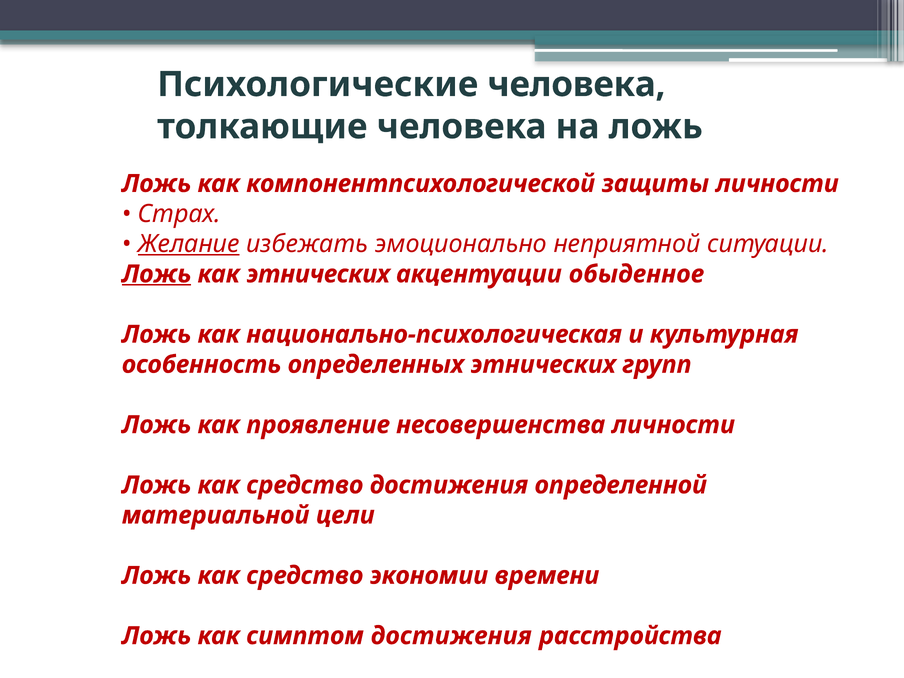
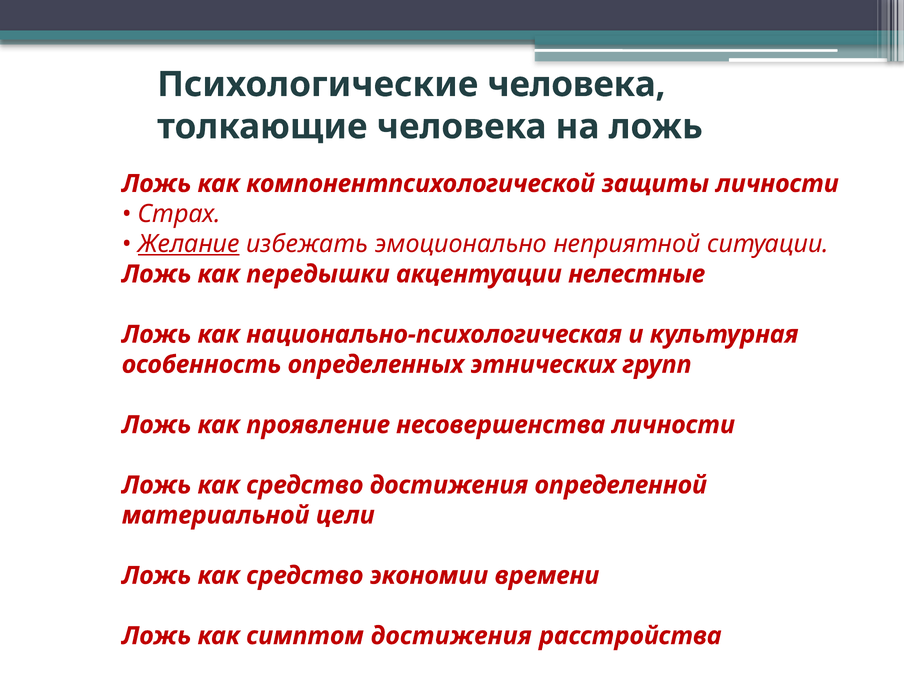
Ложь at (157, 274) underline: present -> none
как этнических: этнических -> передышки
обыденное: обыденное -> нелестные
